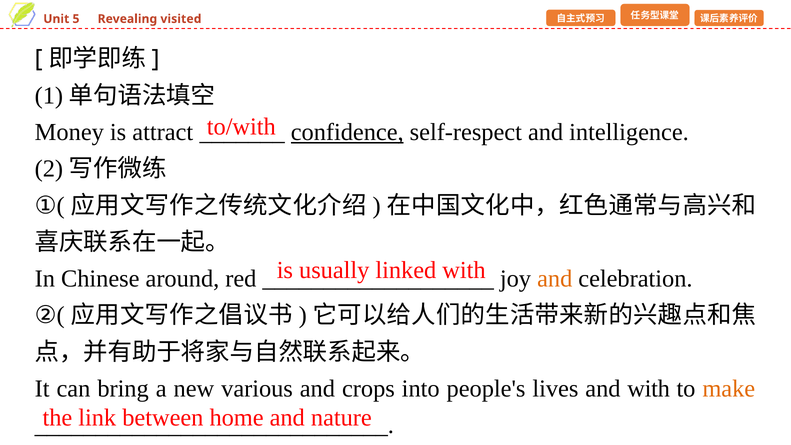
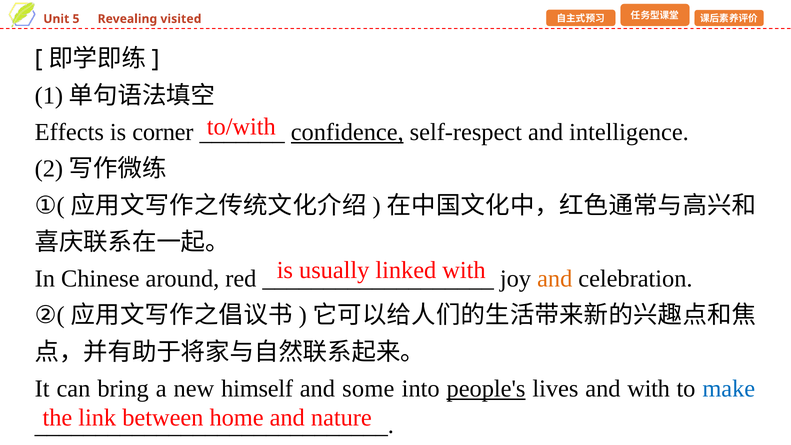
Money: Money -> Effects
attract: attract -> corner
various: various -> himself
crops: crops -> some
people's underline: none -> present
make colour: orange -> blue
